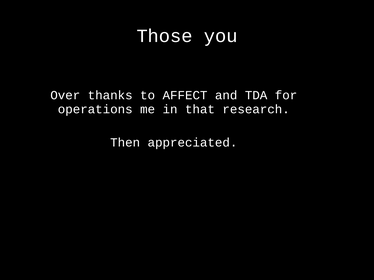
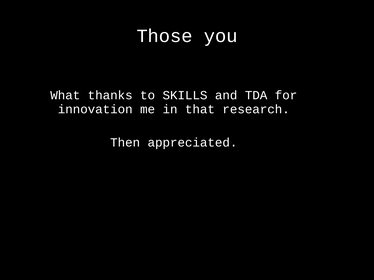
Over: Over -> What
AFFECT: AFFECT -> SKILLS
operations: operations -> innovation
